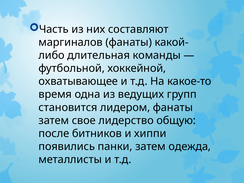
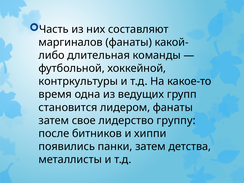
охватывающее: охватывающее -> контркультуры
общую: общую -> группу
одежда: одежда -> детства
